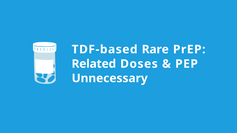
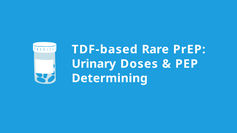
Related: Related -> Urinary
Unnecessary: Unnecessary -> Determining
